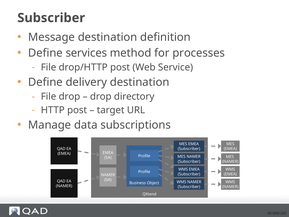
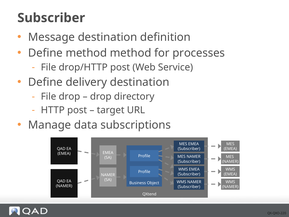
Define services: services -> method
